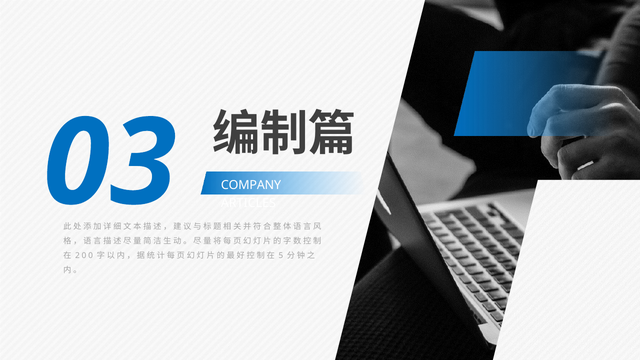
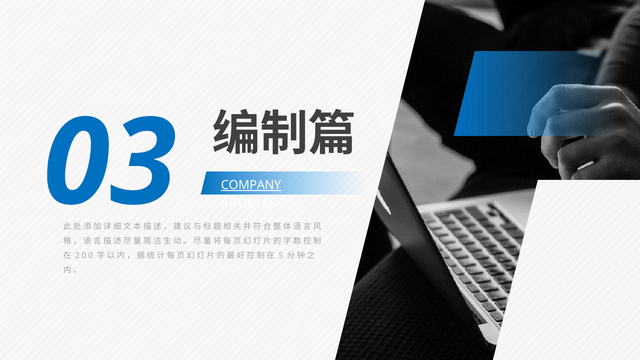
COMPANY underline: none -> present
